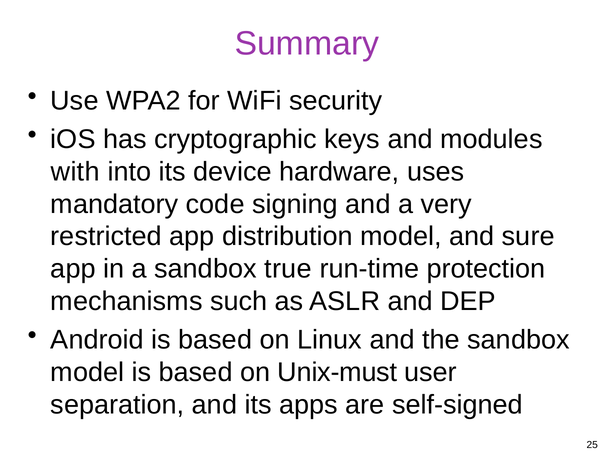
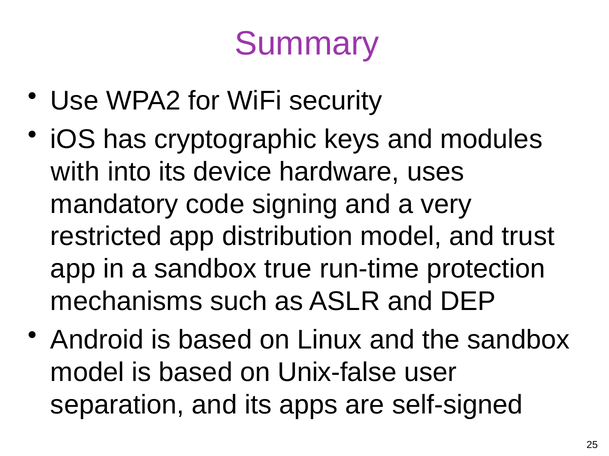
sure: sure -> trust
Unix-must: Unix-must -> Unix-false
